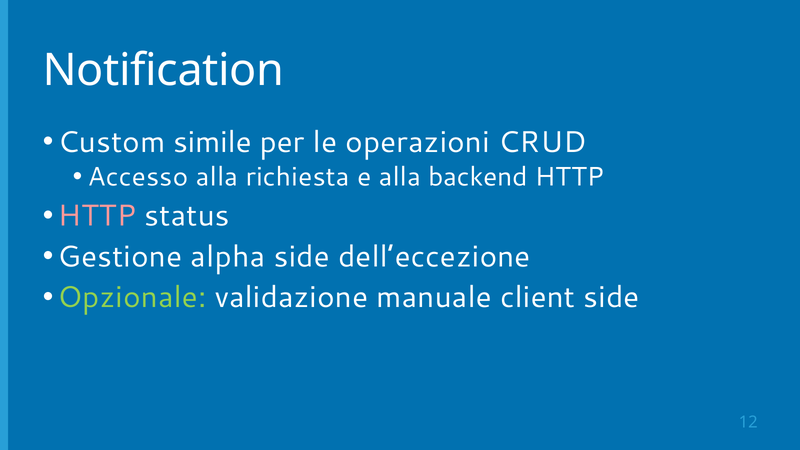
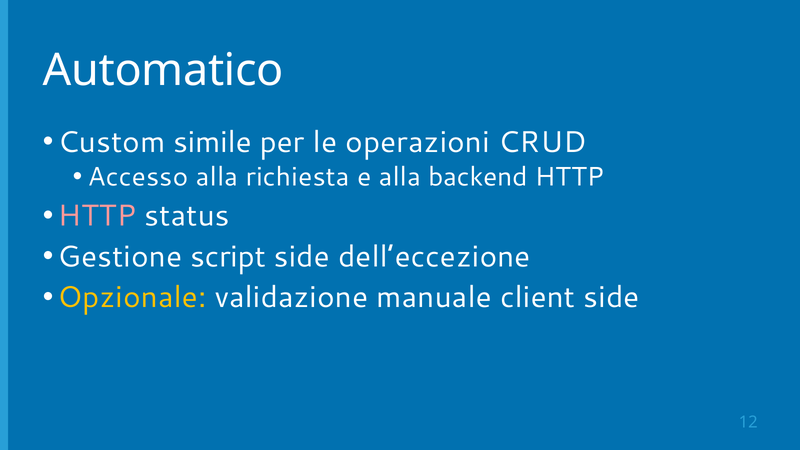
Notification: Notification -> Automatico
alpha: alpha -> script
Opzionale colour: light green -> yellow
